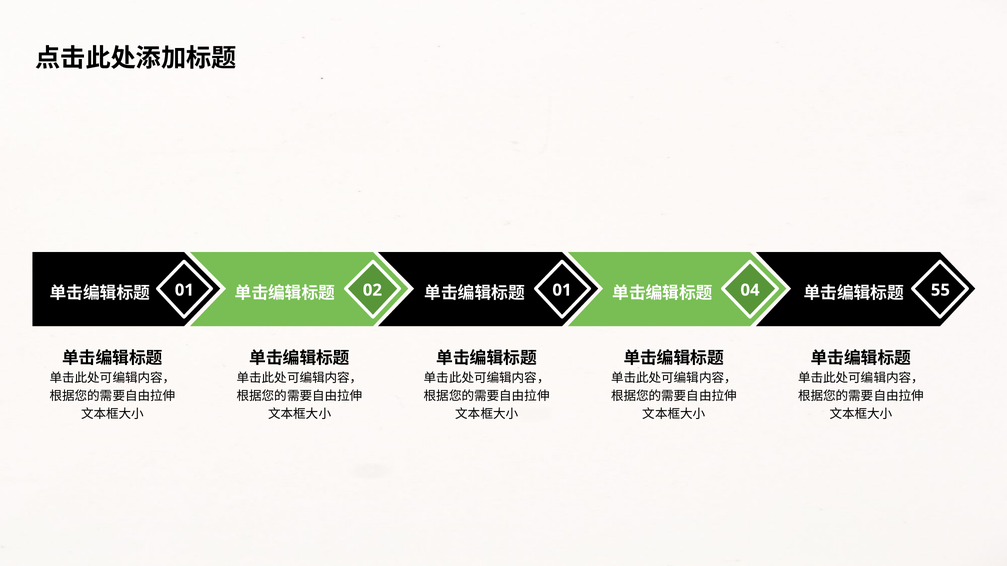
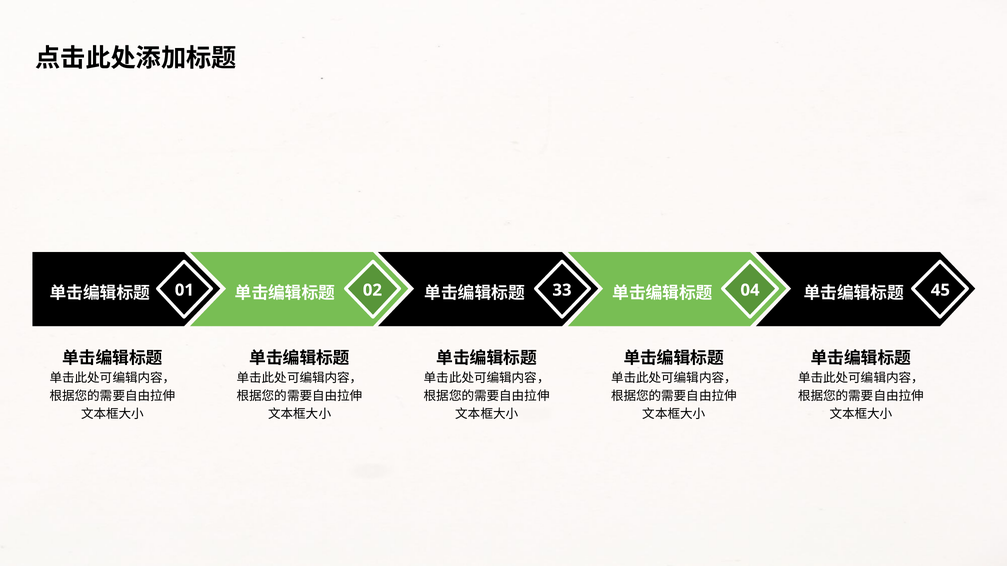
02 01: 01 -> 33
55: 55 -> 45
